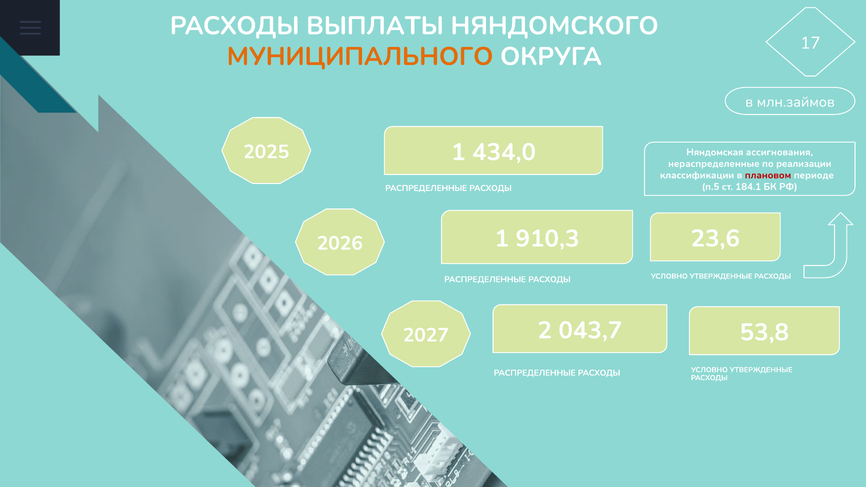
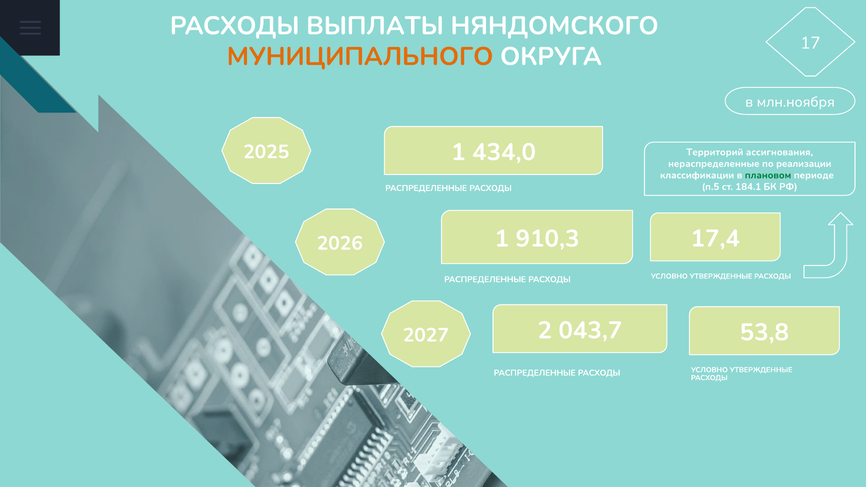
млн.займов: млн.займов -> млн.ноября
Няндомская: Няндомская -> Территорий
плановом colour: red -> green
23,6: 23,6 -> 17,4
